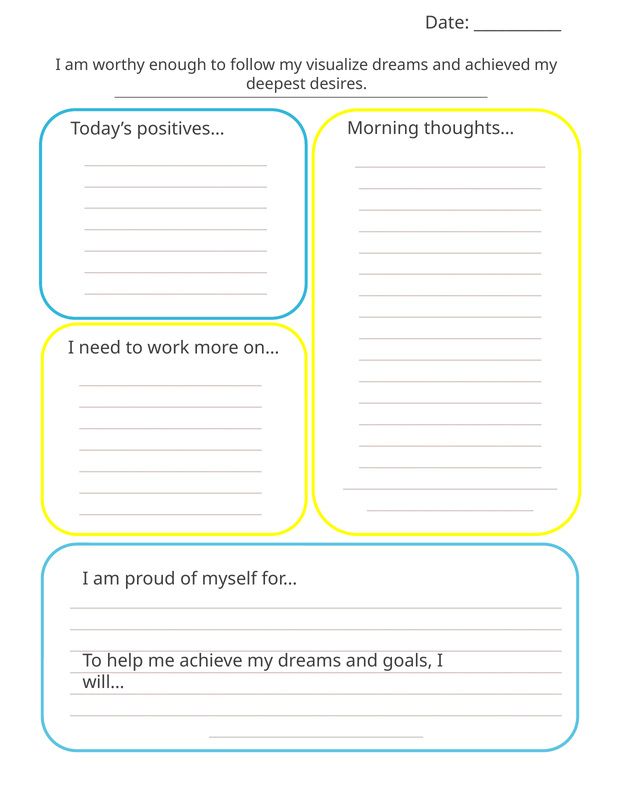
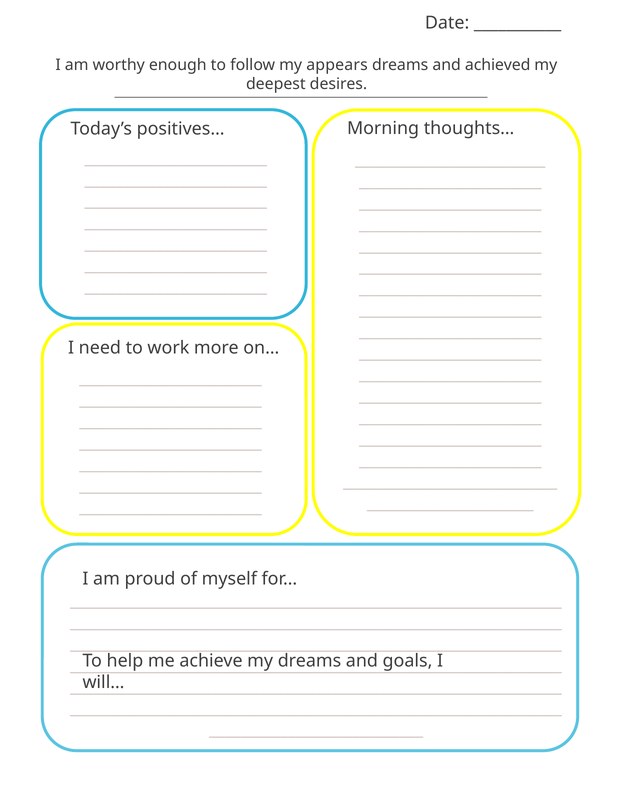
visualize: visualize -> appears
